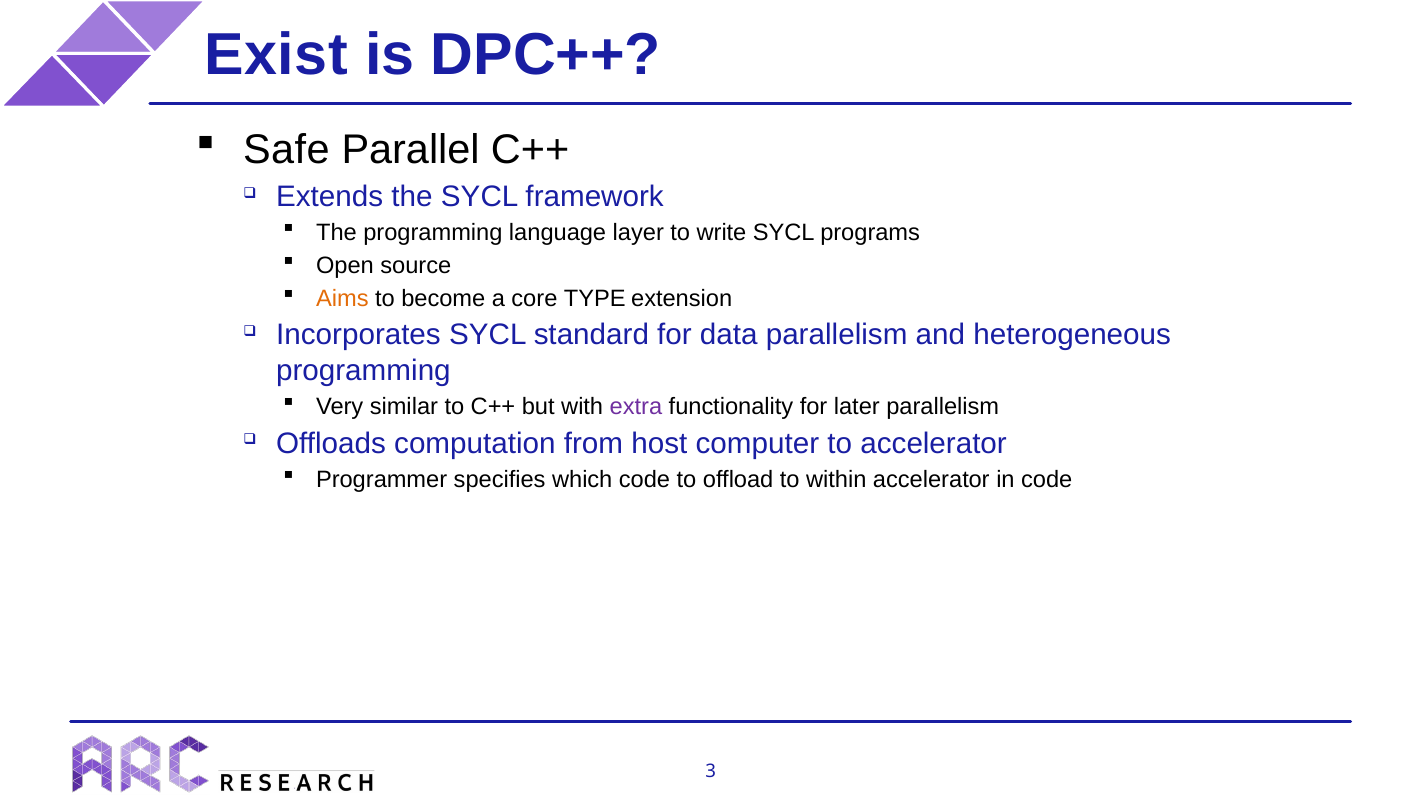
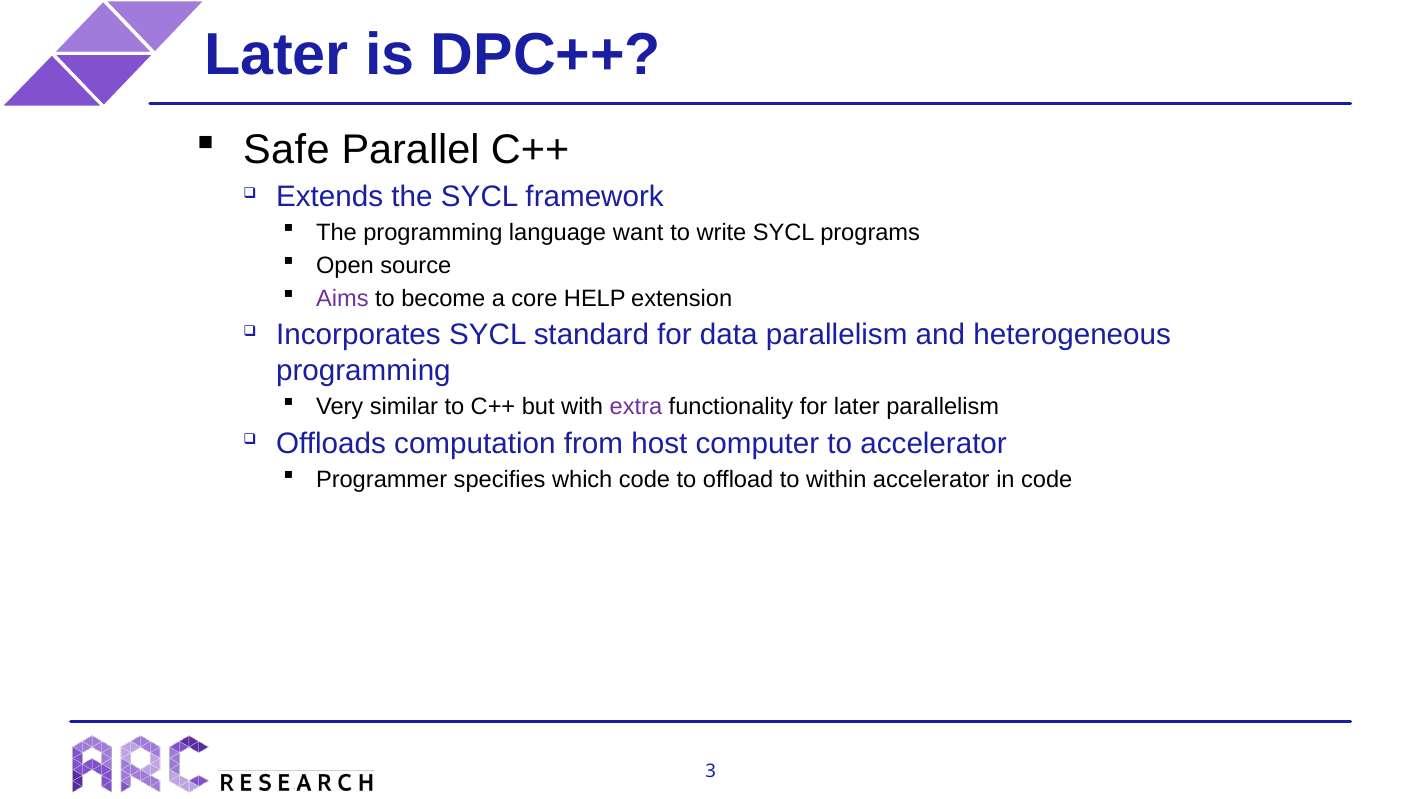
Exist at (276, 55): Exist -> Later
layer: layer -> want
Aims colour: orange -> purple
TYPE: TYPE -> HELP
